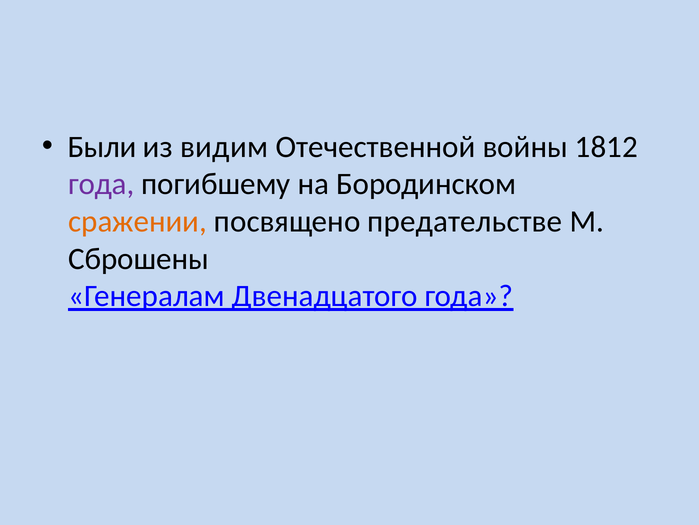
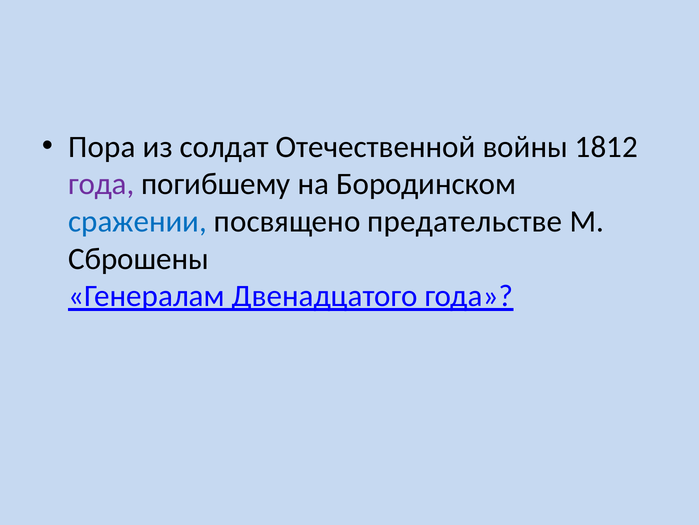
Были: Были -> Пора
видим: видим -> солдат
сражении colour: orange -> blue
